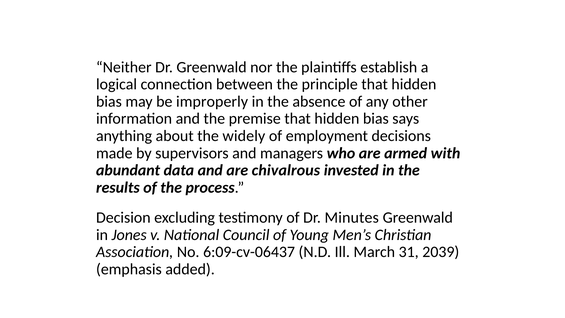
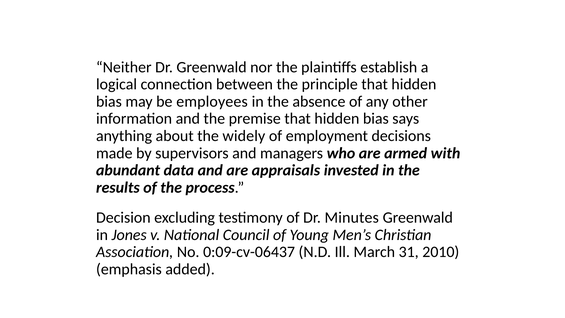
improperly: improperly -> employees
chivalrous: chivalrous -> appraisals
6:09-cv-06437: 6:09-cv-06437 -> 0:09-cv-06437
2039: 2039 -> 2010
